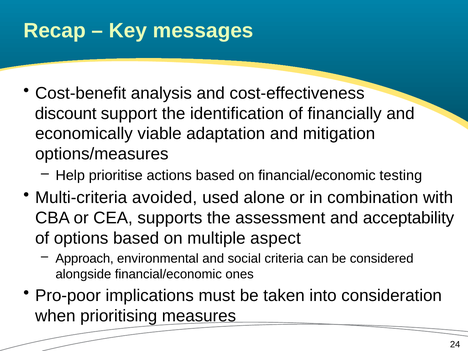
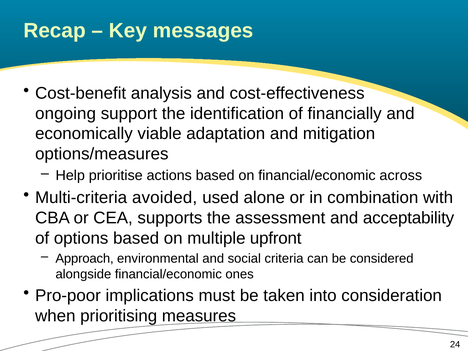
discount: discount -> ongoing
testing: testing -> across
aspect: aspect -> upfront
